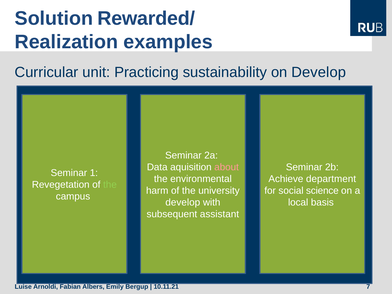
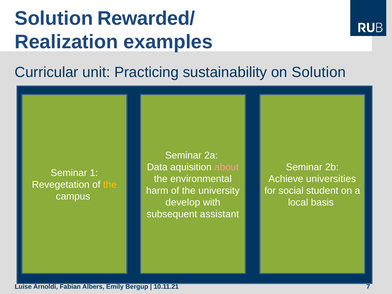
on Develop: Develop -> Solution
department: department -> universities
the at (110, 185) colour: light green -> yellow
science: science -> student
